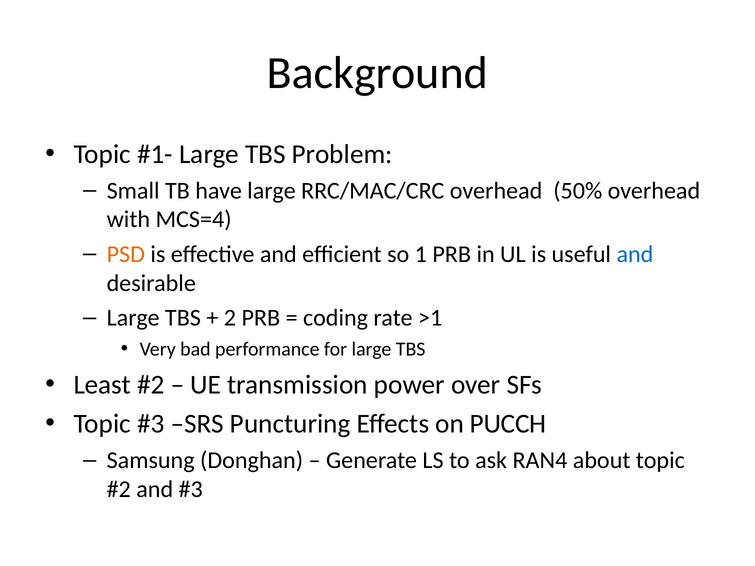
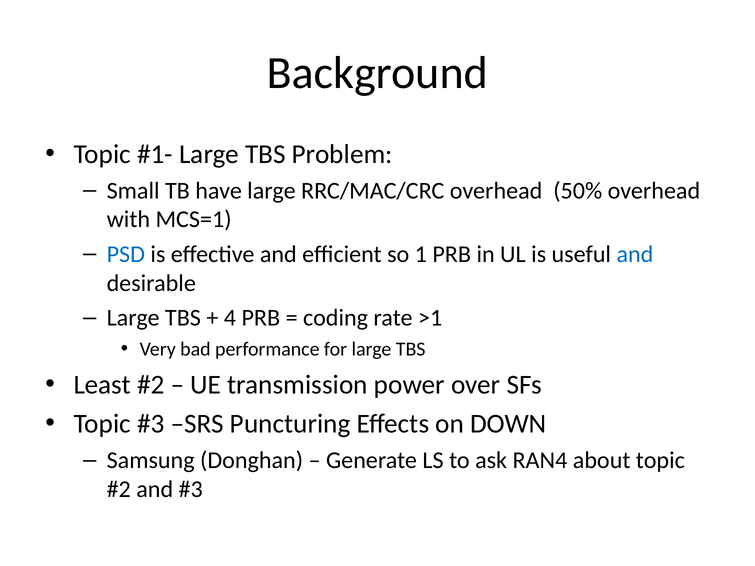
MCS=4: MCS=4 -> MCS=1
PSD colour: orange -> blue
2: 2 -> 4
PUCCH: PUCCH -> DOWN
